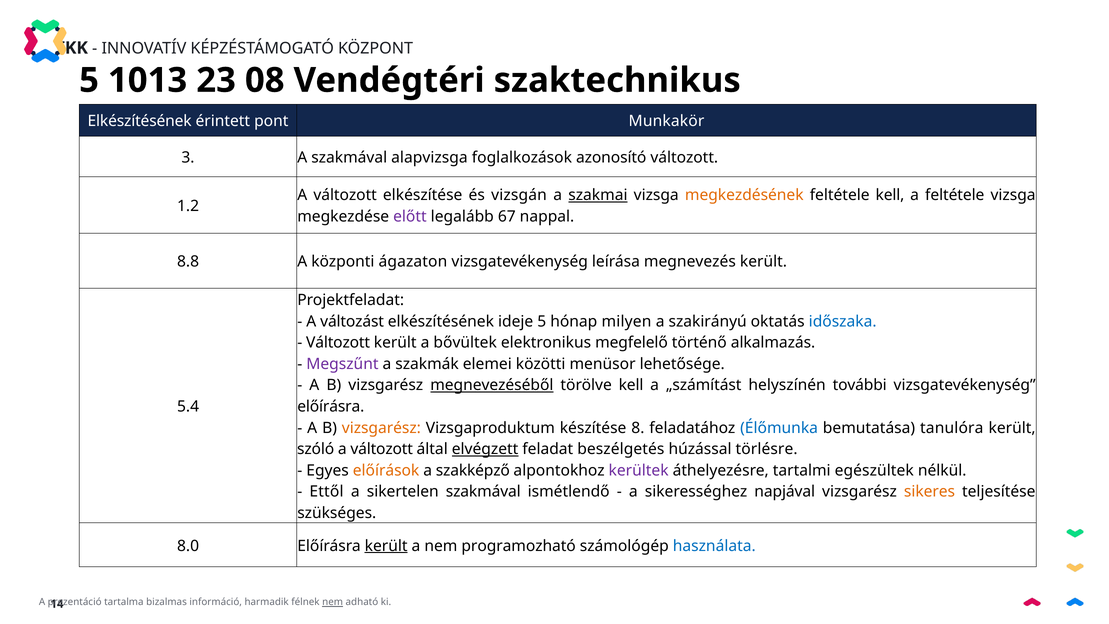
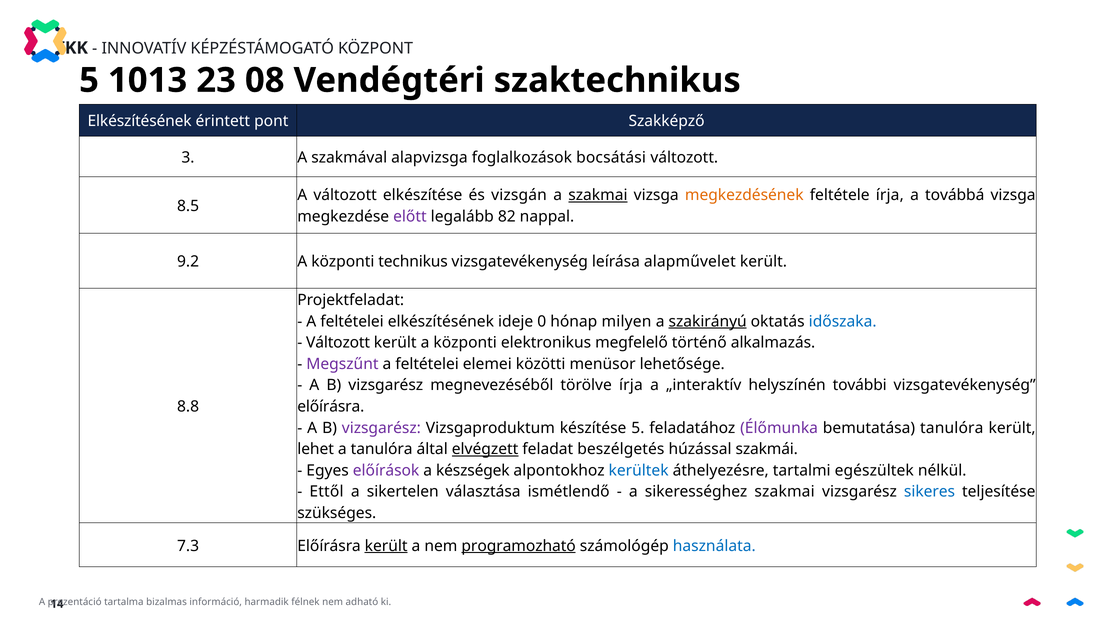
Munkakör: Munkakör -> Szakképző
azonosító: azonosító -> bocsátási
feltétele kell: kell -> írja
a feltétele: feltétele -> továbbá
1.2: 1.2 -> 8.5
67: 67 -> 82
8.8: 8.8 -> 9.2
ágazaton: ágazaton -> technikus
megnevezés: megnevezés -> alapművelet
változást at (352, 321): változást -> feltételei
ideje 5: 5 -> 0
szakirányú underline: none -> present
került a bővültek: bővültek -> központi
szakmák at (427, 364): szakmák -> feltételei
megnevezéséből underline: present -> none
törölve kell: kell -> írja
„számítást: „számítást -> „interaktív
5.4: 5.4 -> 8.8
vizsgarész at (381, 428) colour: orange -> purple
készítése 8: 8 -> 5
Élőmunka colour: blue -> purple
szóló: szóló -> lehet
változott at (382, 449): változott -> tanulóra
törlésre: törlésre -> szakmái
előírások colour: orange -> purple
szakképző: szakképző -> készségek
kerültek colour: purple -> blue
sikertelen szakmával: szakmával -> választása
sikerességhez napjával: napjával -> szakmai
sikeres colour: orange -> blue
8.0: 8.0 -> 7.3
programozható underline: none -> present
nem at (333, 602) underline: present -> none
